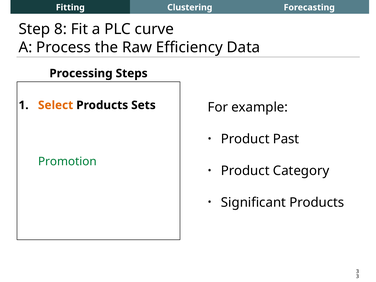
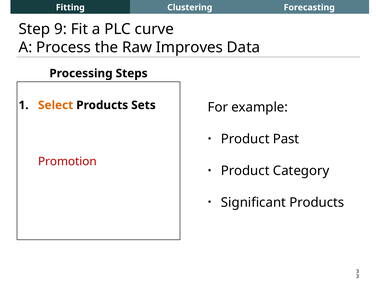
8: 8 -> 9
Efficiency: Efficiency -> Improves
Promotion colour: green -> red
